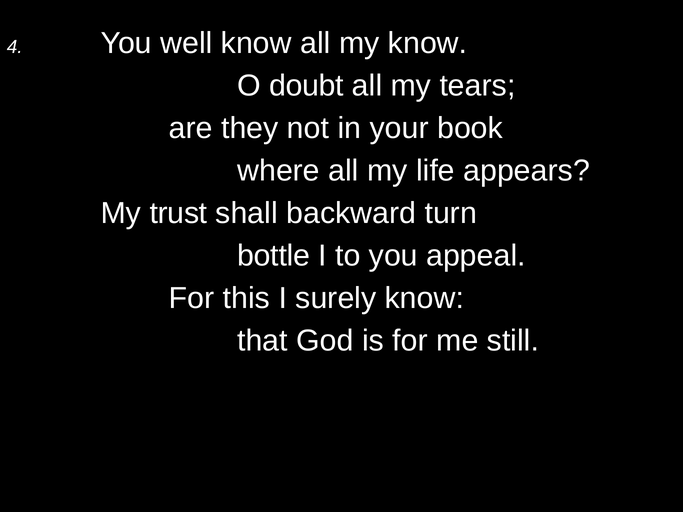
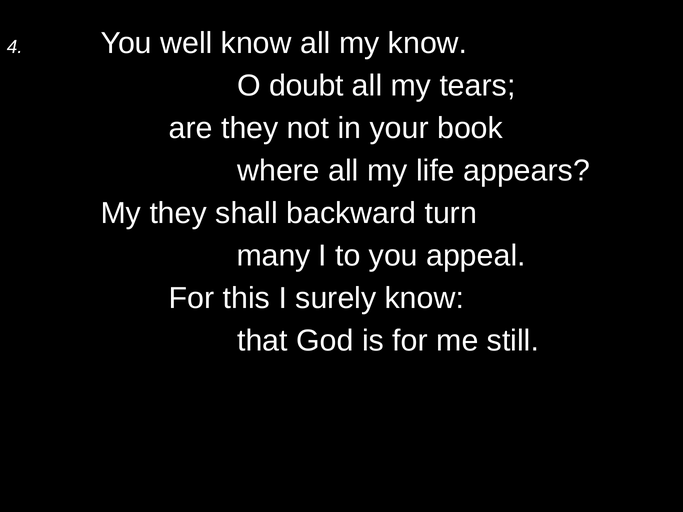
My trust: trust -> they
bottle: bottle -> many
